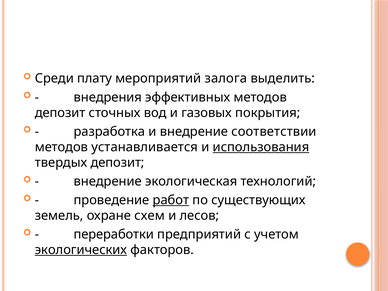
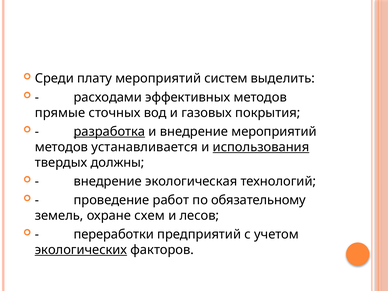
залога: залога -> систем
внедрения: внедрения -> расходами
депозит at (60, 113): депозит -> прямые
разработка underline: none -> present
внедрение соответствии: соответствии -> мероприятий
твердых депозит: депозит -> должны
работ underline: present -> none
существующих: существующих -> обязательному
